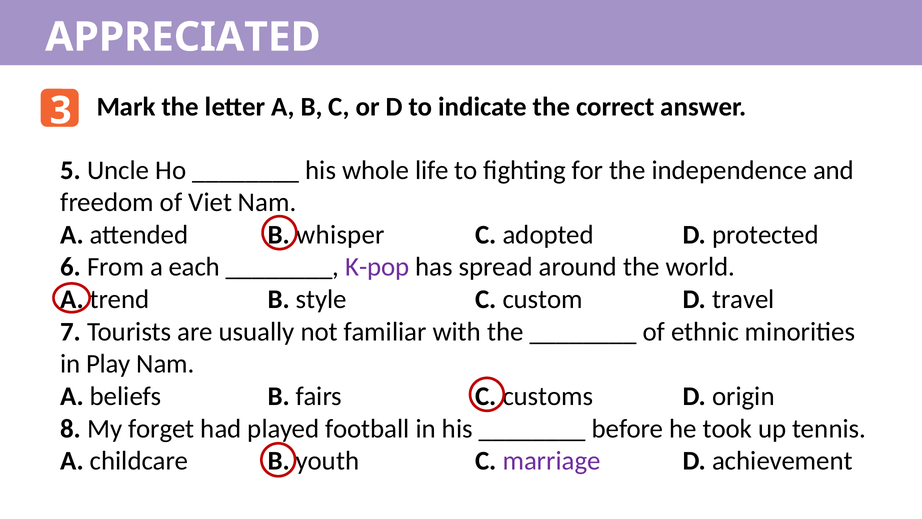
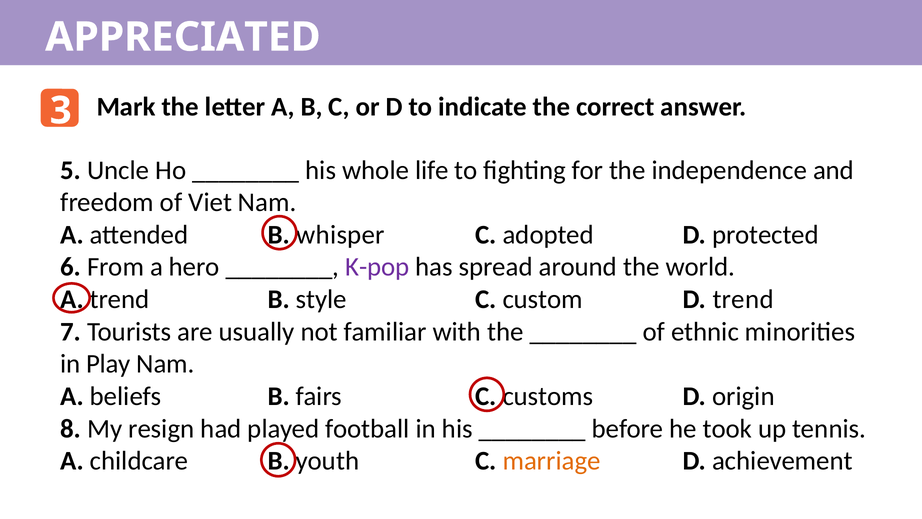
each: each -> hero
D travel: travel -> trend
forget: forget -> resign
marriage colour: purple -> orange
